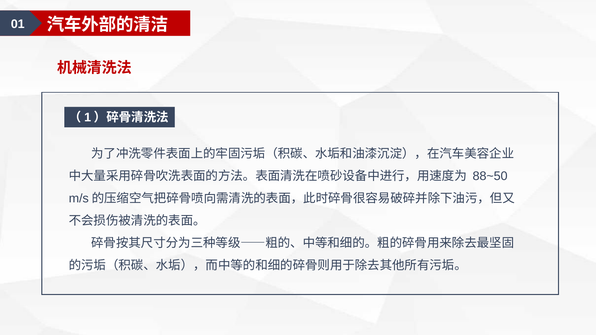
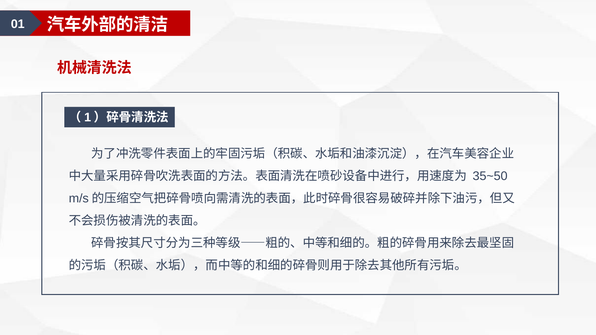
88~50: 88~50 -> 35~50
